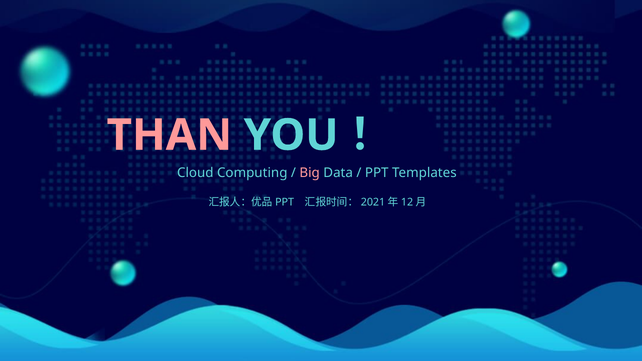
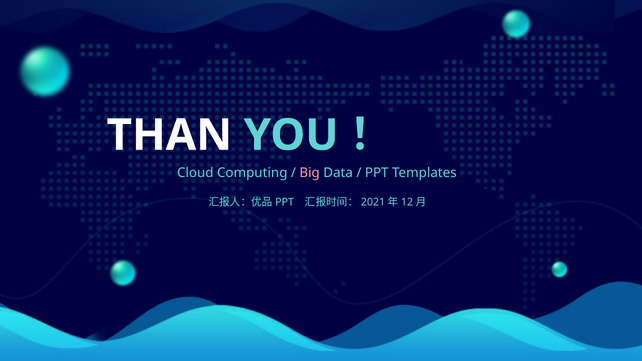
THAN colour: pink -> white
